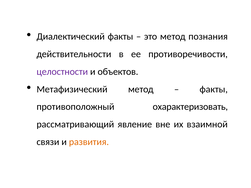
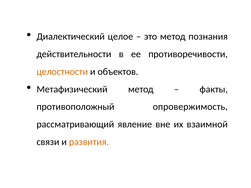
Диалектический факты: факты -> целое
целостности colour: purple -> orange
охарактеризовать: охарактеризовать -> опровержимость
